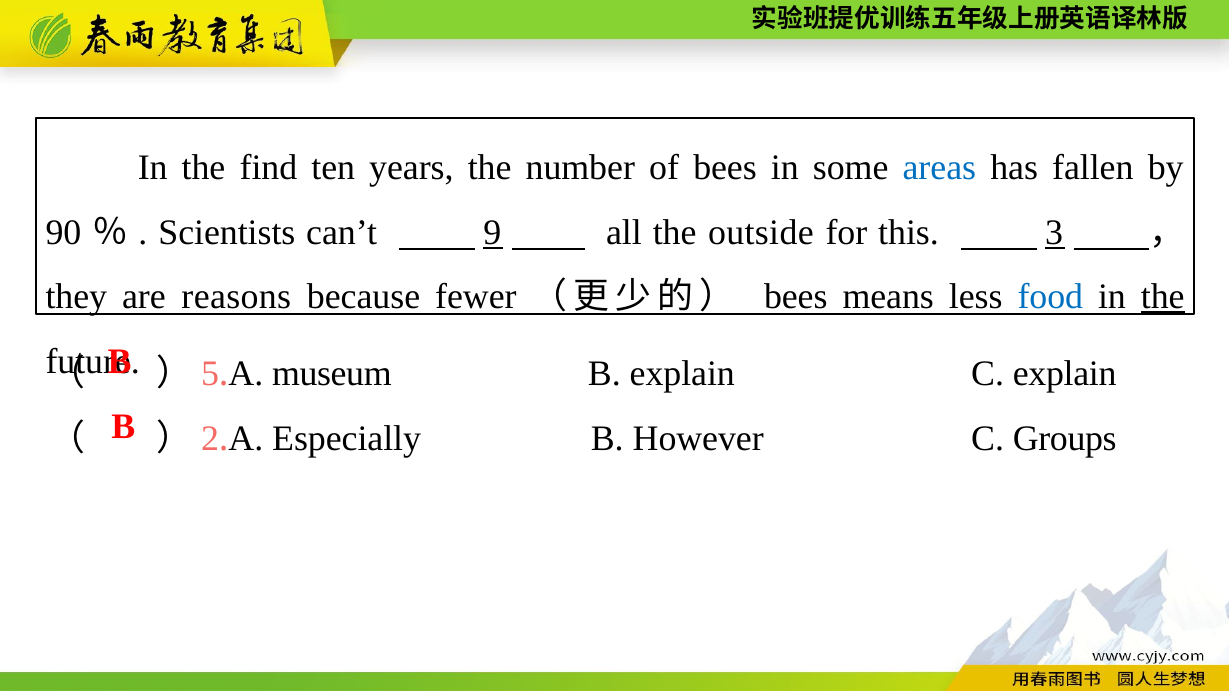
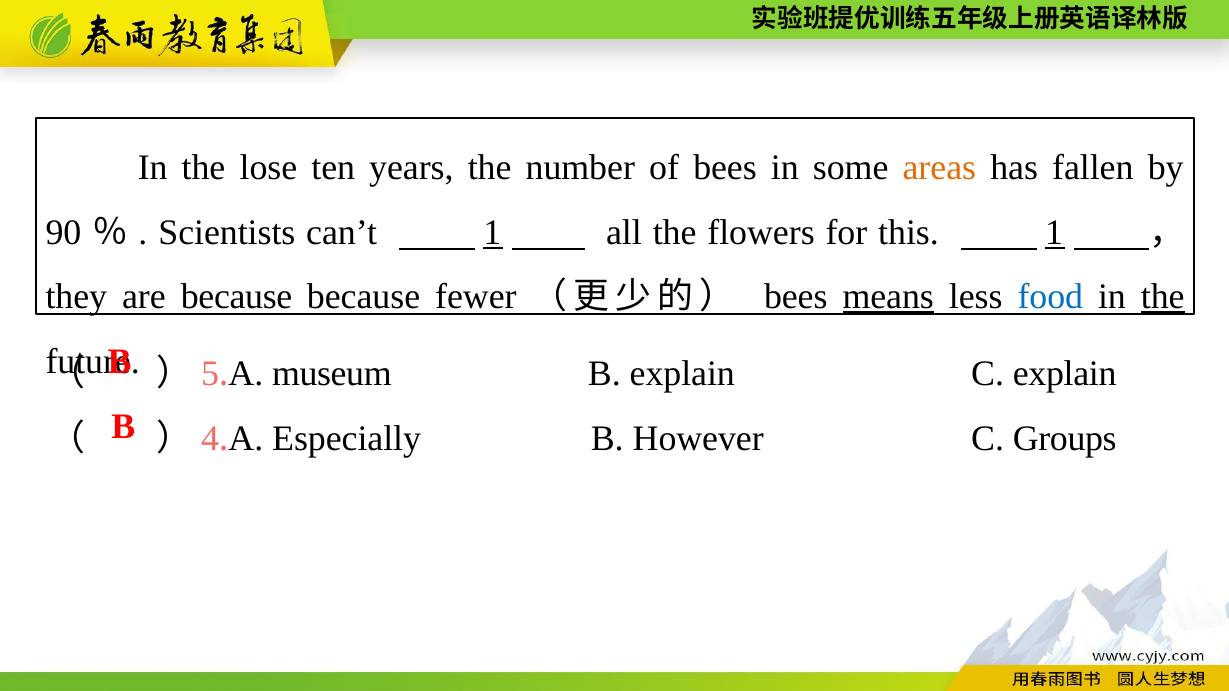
find: find -> lose
areas colour: blue -> orange
can’t 9: 9 -> 1
outside: outside -> flowers
this 3: 3 -> 1
are reasons: reasons -> because
means underline: none -> present
2: 2 -> 4
